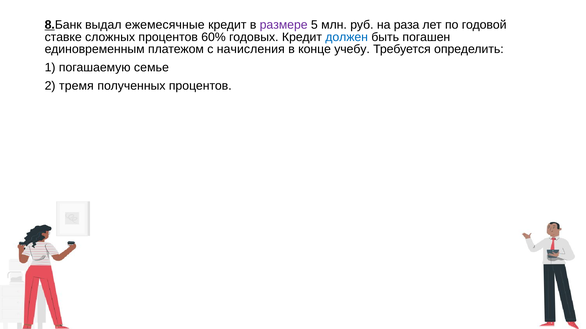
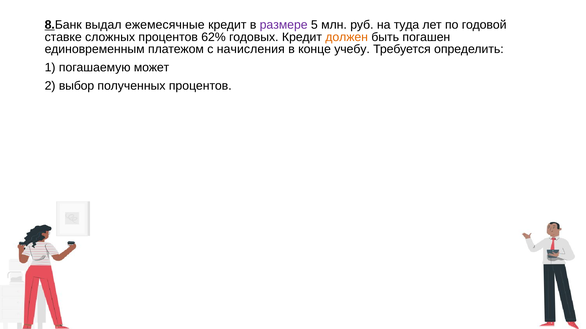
раза: раза -> туда
60%: 60% -> 62%
должен colour: blue -> orange
семье: семье -> может
тремя: тремя -> выбор
